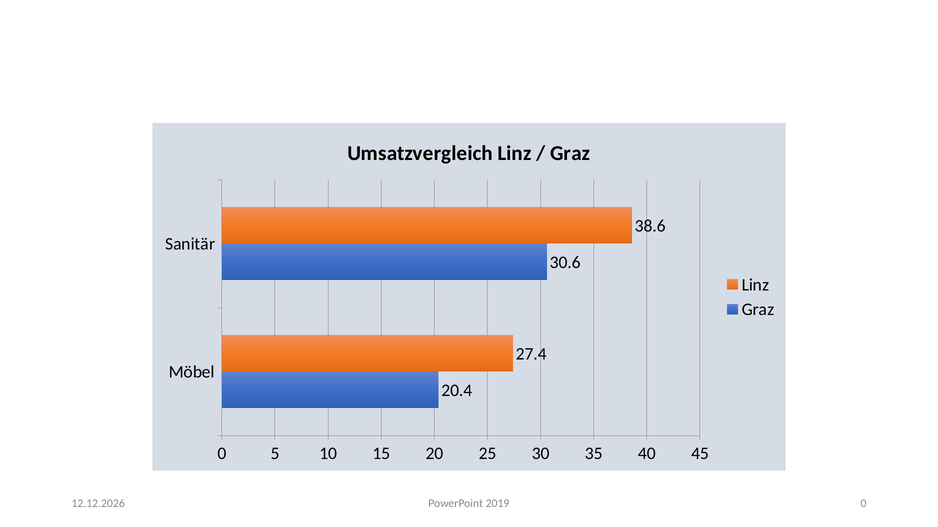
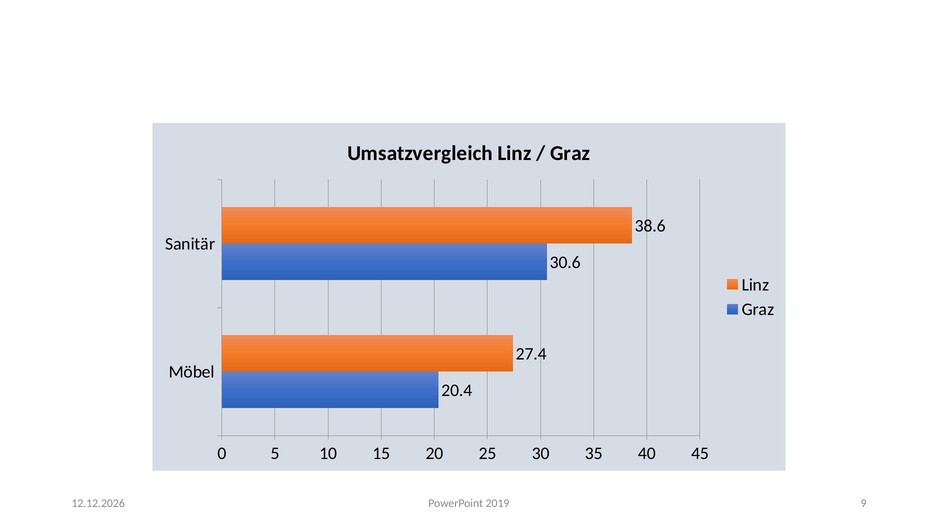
2019 0: 0 -> 9
